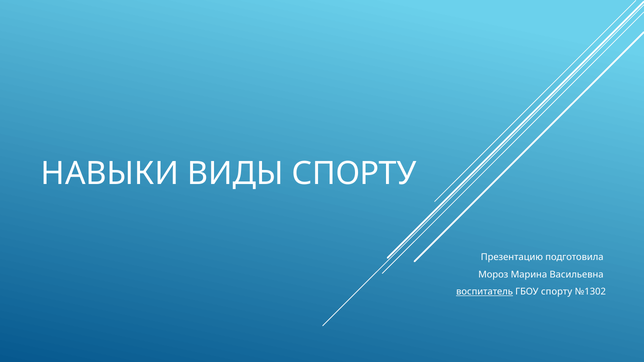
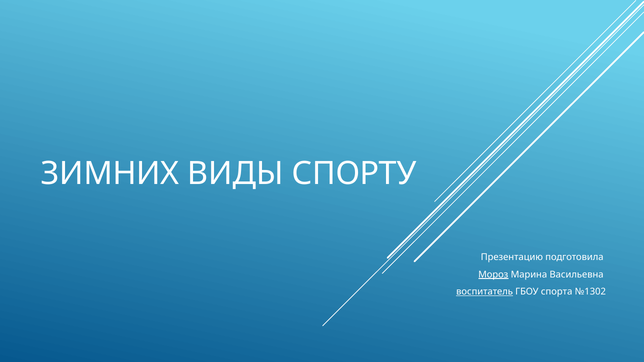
НАВЫКИ: НАВЫКИ -> ЗИМНИХ
Мороз underline: none -> present
ГБОУ спорту: спорту -> спорта
